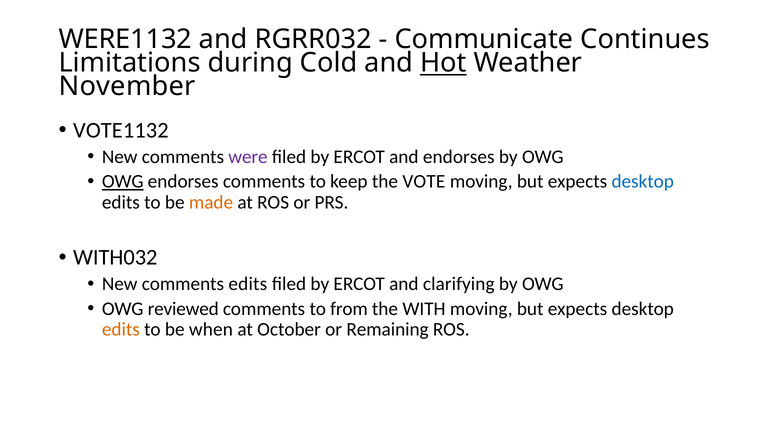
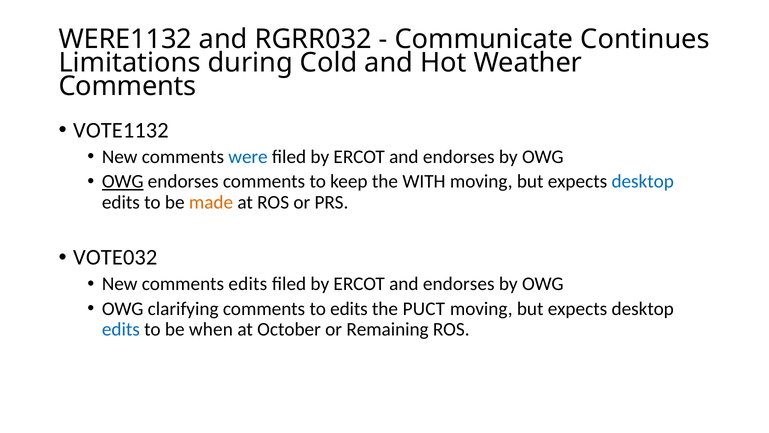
Hot underline: present -> none
November at (127, 86): November -> Comments
were colour: purple -> blue
VOTE: VOTE -> WITH
WITH032: WITH032 -> VOTE032
clarifying at (459, 284): clarifying -> endorses
reviewed: reviewed -> clarifying
to from: from -> edits
WITH: WITH -> PUCT
edits at (121, 329) colour: orange -> blue
